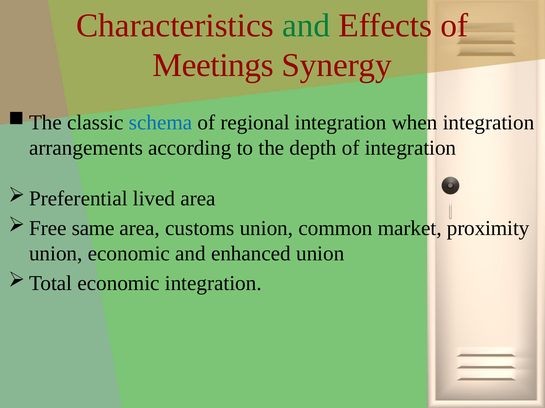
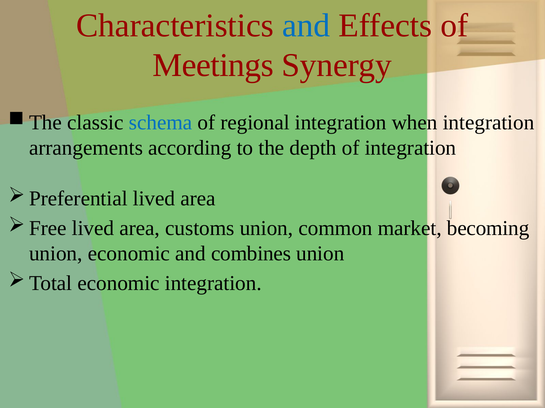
and at (306, 25) colour: green -> blue
same at (93, 229): same -> lived
proximity: proximity -> becoming
enhanced: enhanced -> combines
